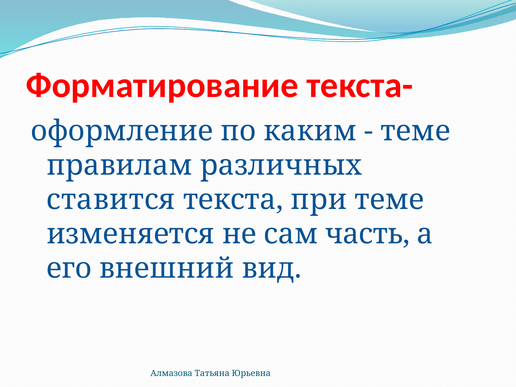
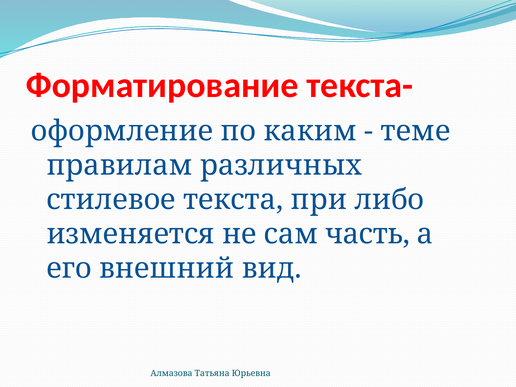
ставится: ставится -> стилевое
при теме: теме -> либо
